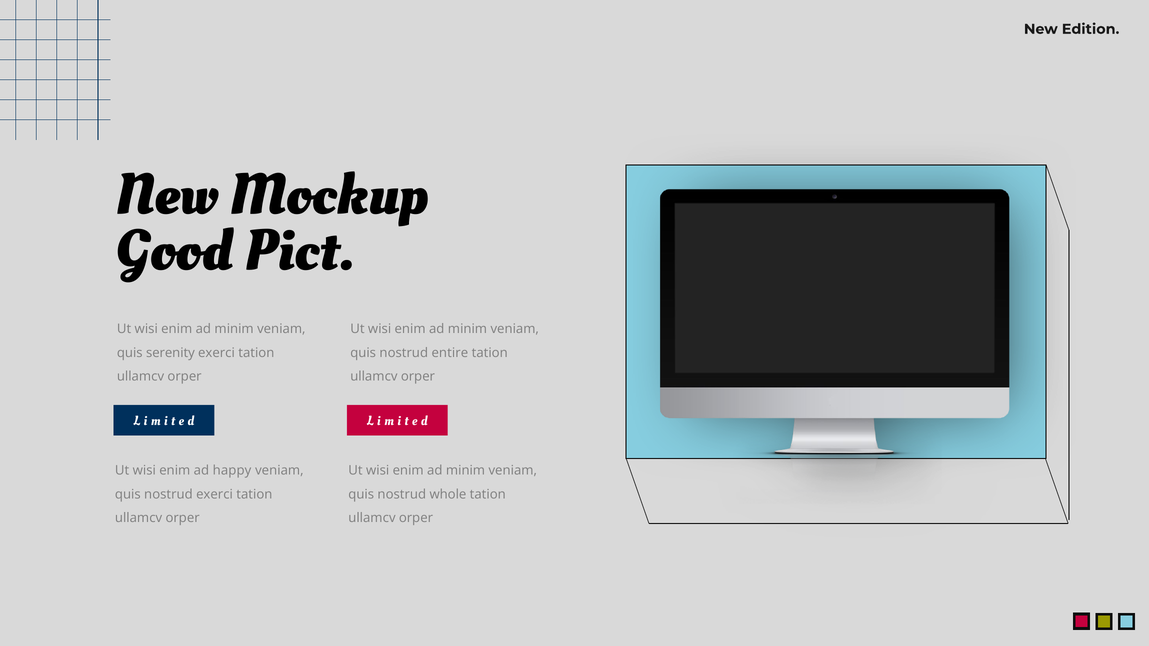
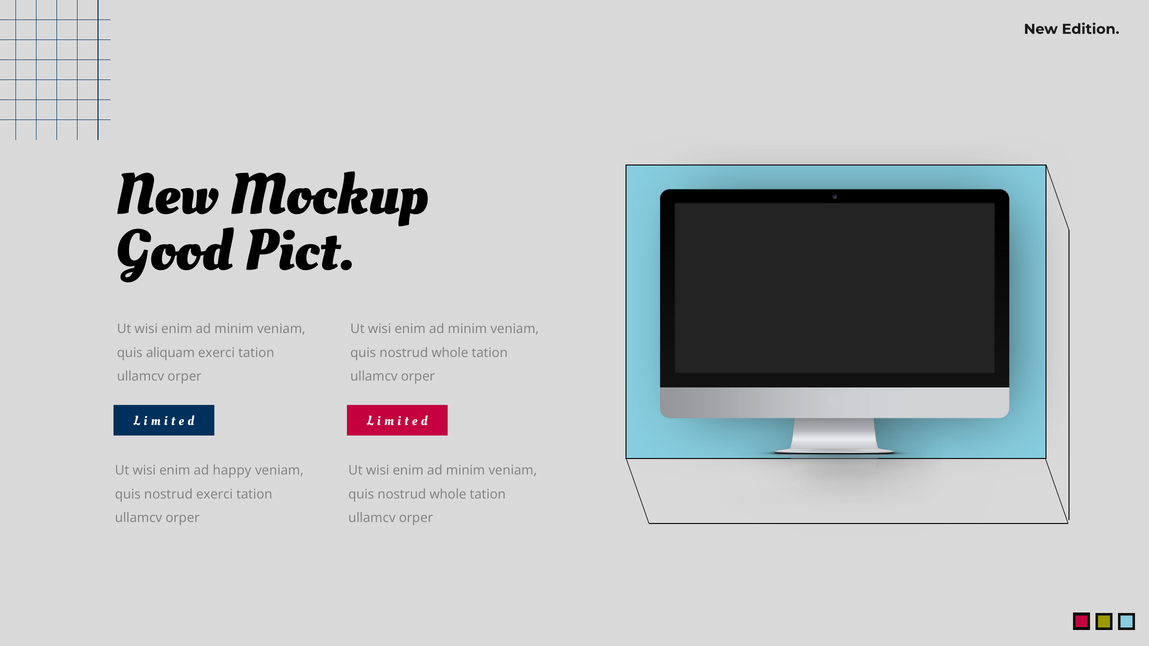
serenity: serenity -> aliquam
entire at (450, 353): entire -> whole
